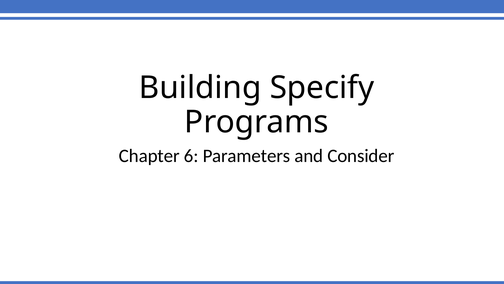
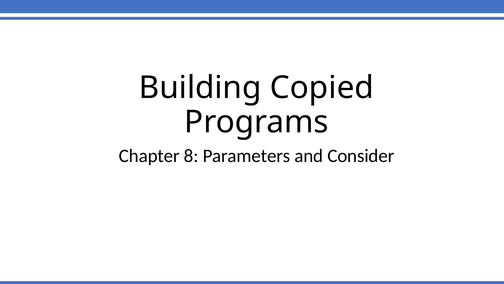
Specify: Specify -> Copied
6: 6 -> 8
